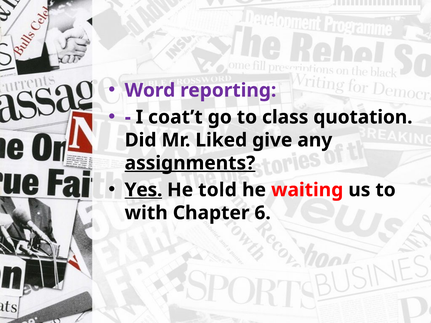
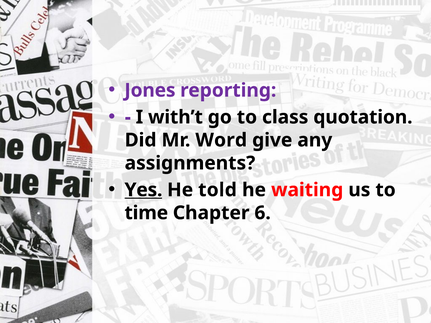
Word: Word -> Jones
coat’t: coat’t -> with’t
Liked: Liked -> Word
assignments underline: present -> none
with: with -> time
